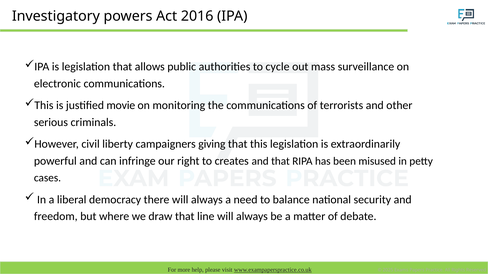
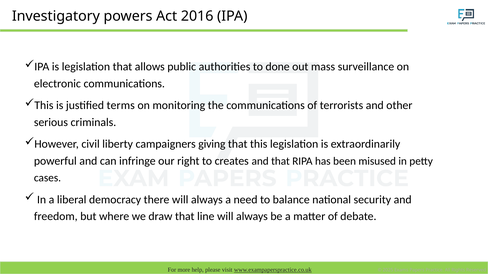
cycle: cycle -> done
movie: movie -> terms
